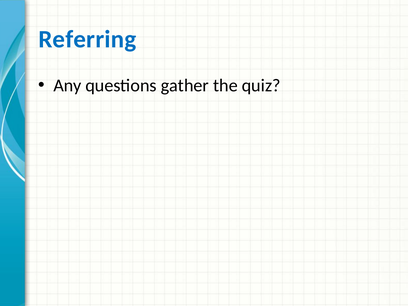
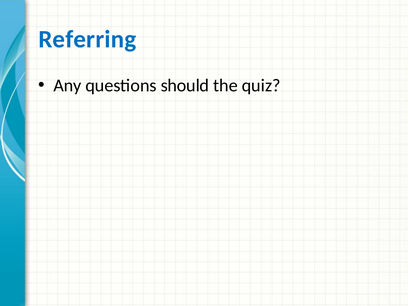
gather: gather -> should
